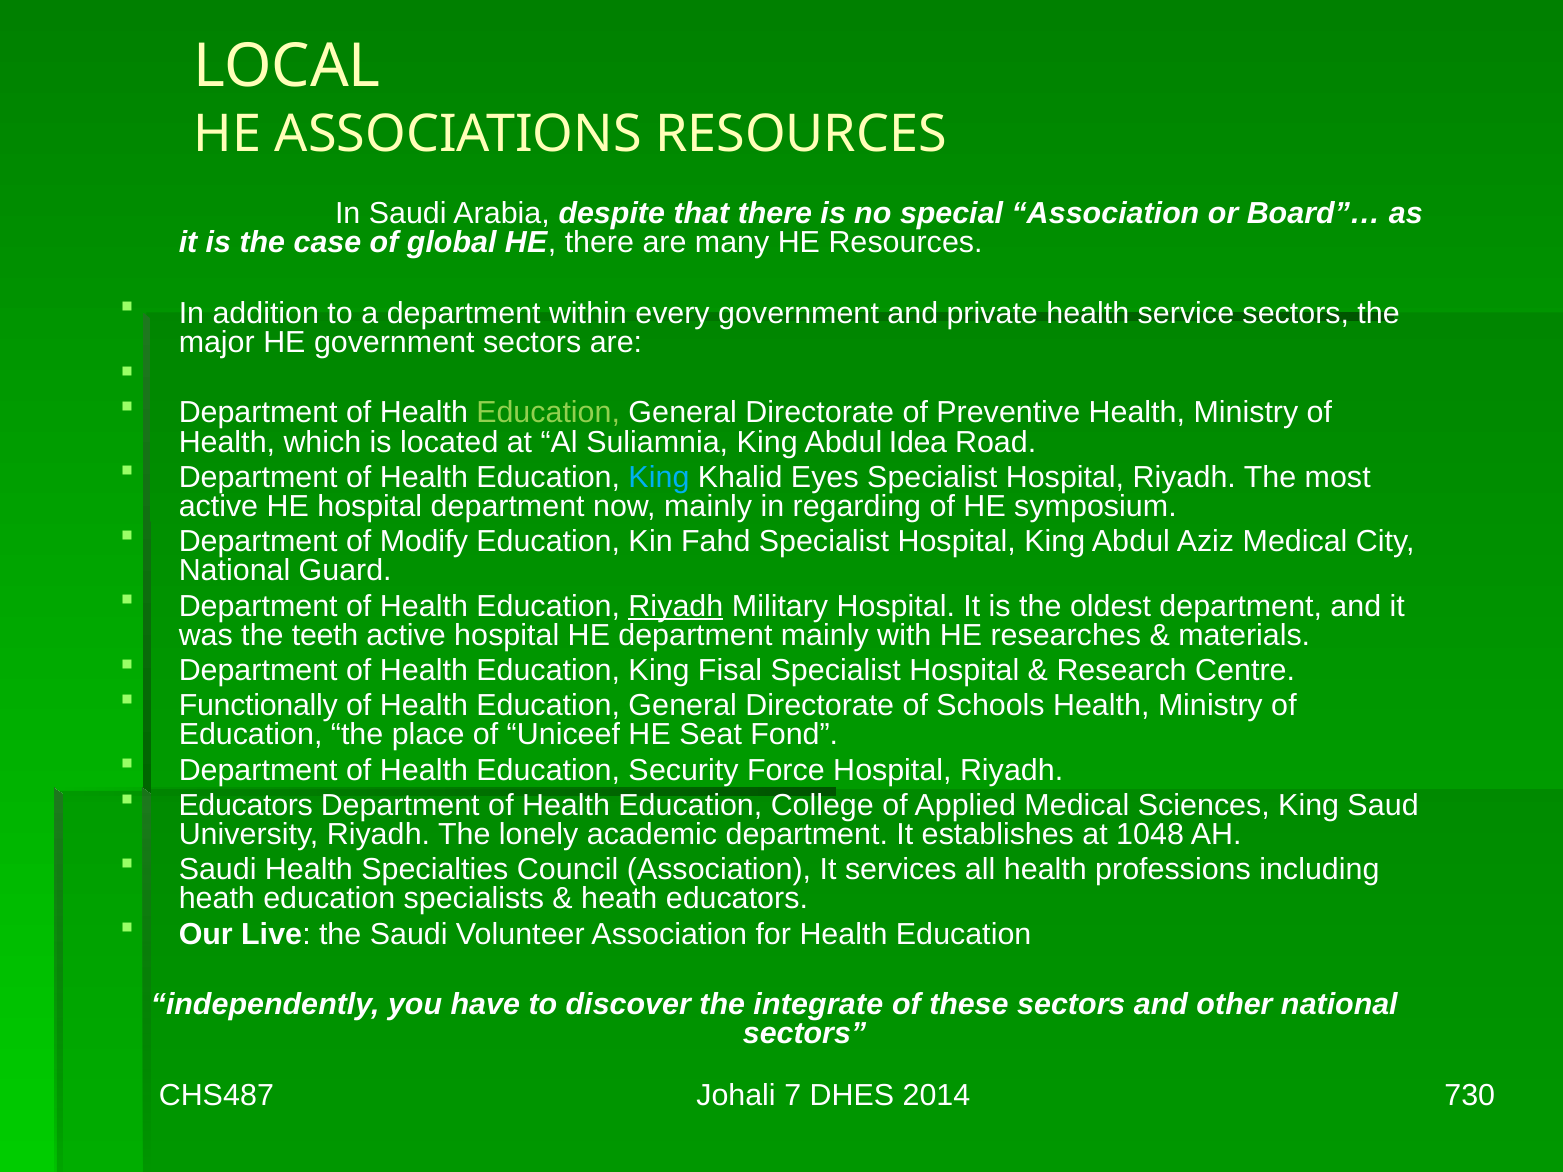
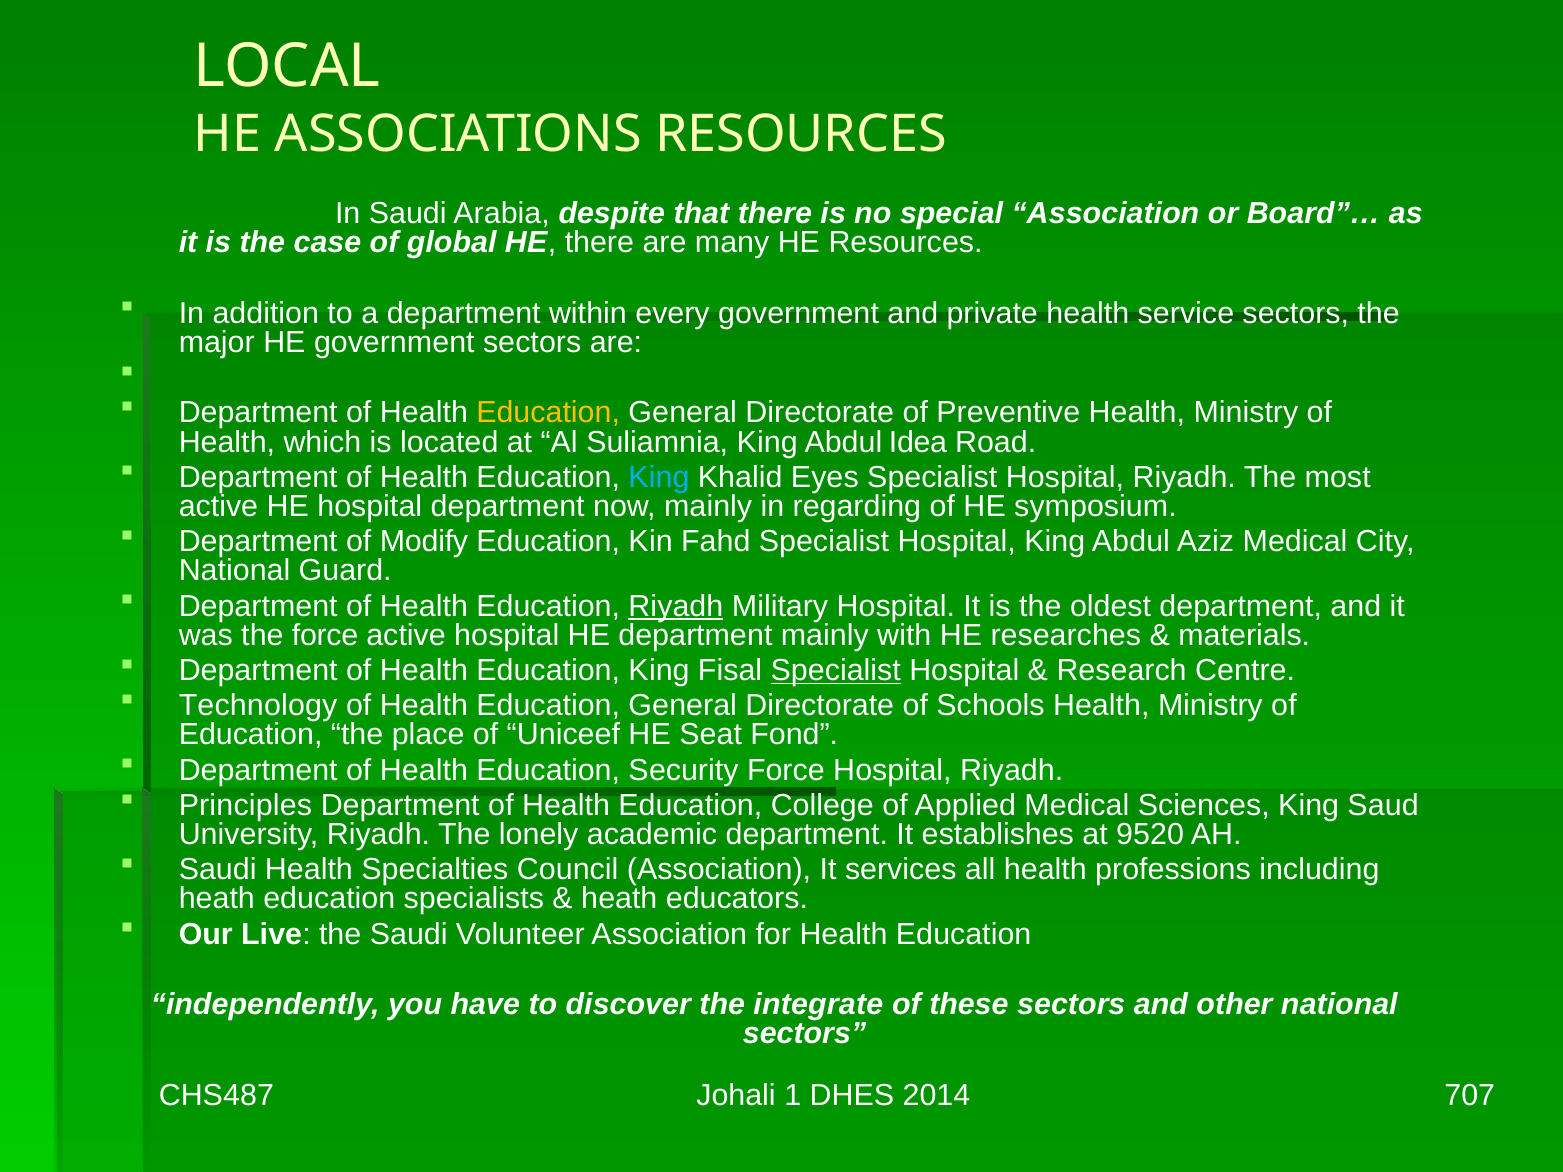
Education at (548, 413) colour: light green -> yellow
the teeth: teeth -> force
Specialist at (836, 671) underline: none -> present
Functionally: Functionally -> Technology
Educators at (246, 806): Educators -> Principles
1048: 1048 -> 9520
7: 7 -> 1
730: 730 -> 707
